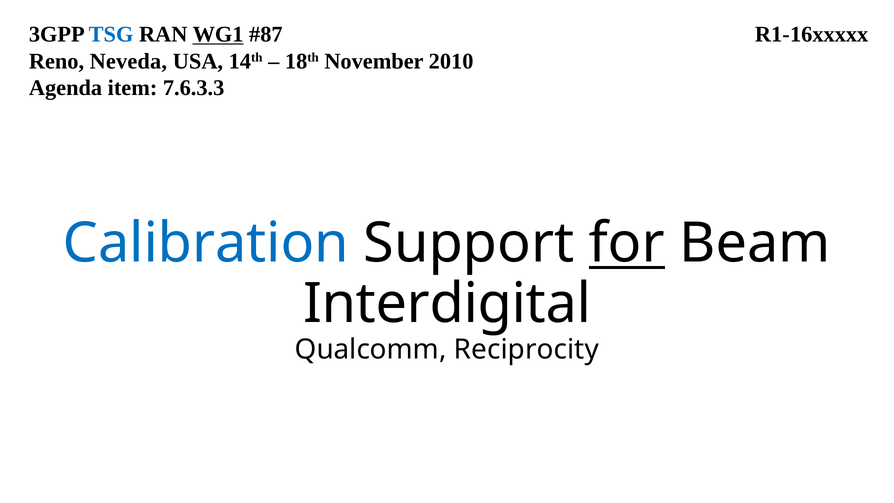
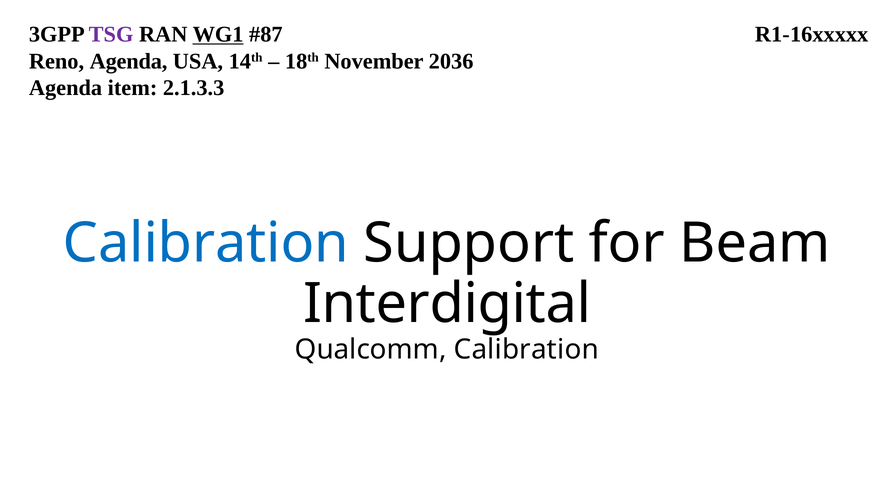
TSG colour: blue -> purple
Reno Neveda: Neveda -> Agenda
2010: 2010 -> 2036
7.6.3.3: 7.6.3.3 -> 2.1.3.3
for underline: present -> none
Qualcomm Reciprocity: Reciprocity -> Calibration
